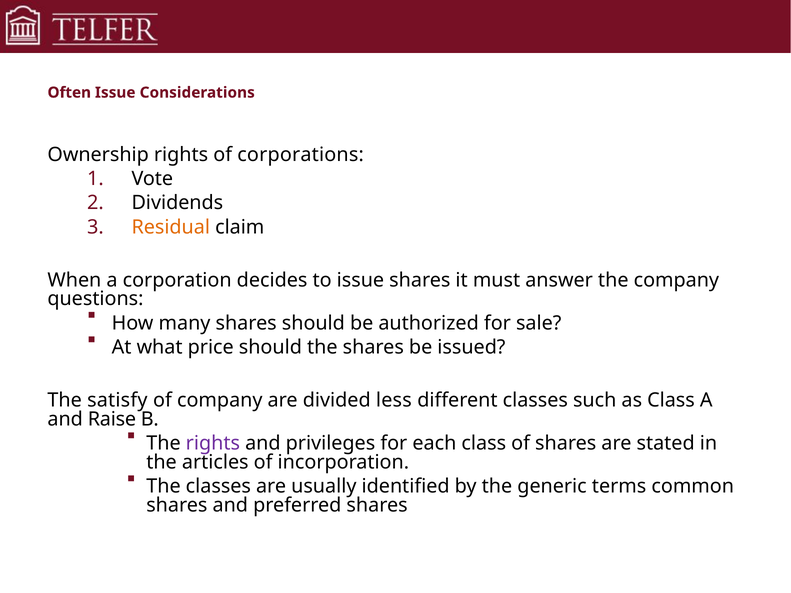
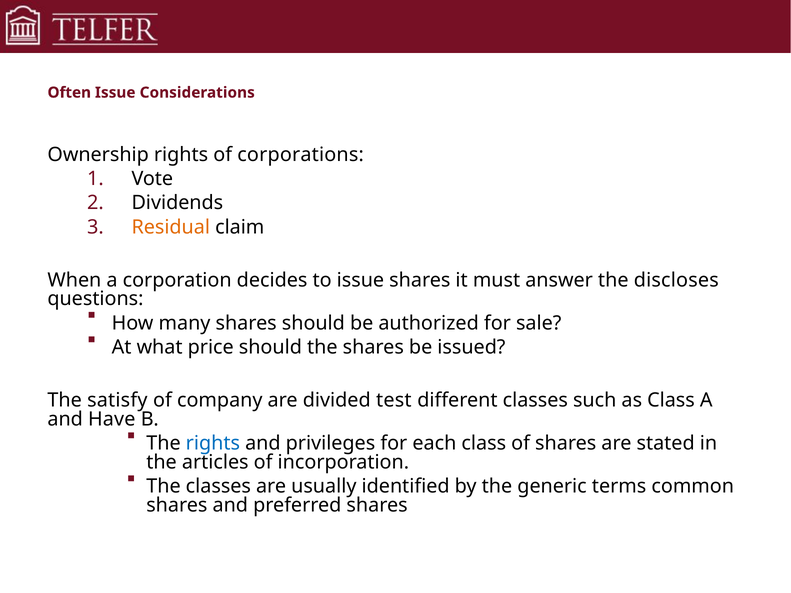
the company: company -> discloses
less: less -> test
Raise: Raise -> Have
rights at (213, 443) colour: purple -> blue
